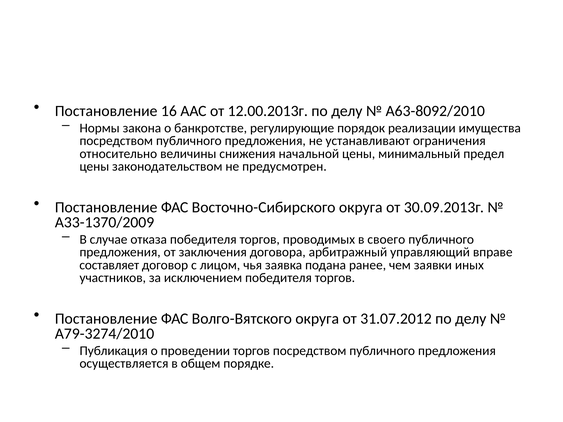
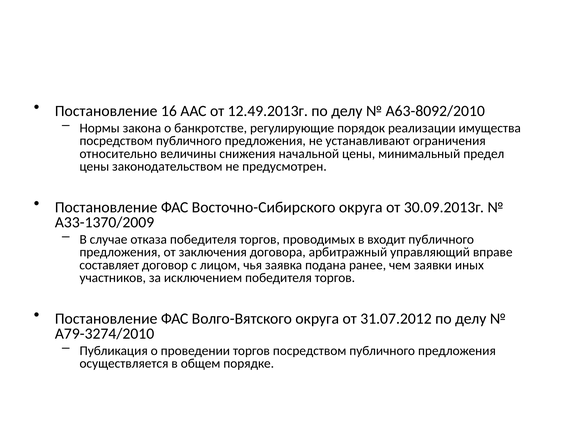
12.00.2013г: 12.00.2013г -> 12.49.2013г
своего: своего -> входит
